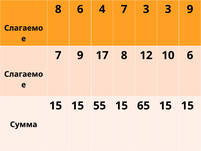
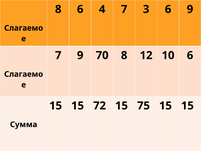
3 3: 3 -> 6
17: 17 -> 70
55: 55 -> 72
65: 65 -> 75
